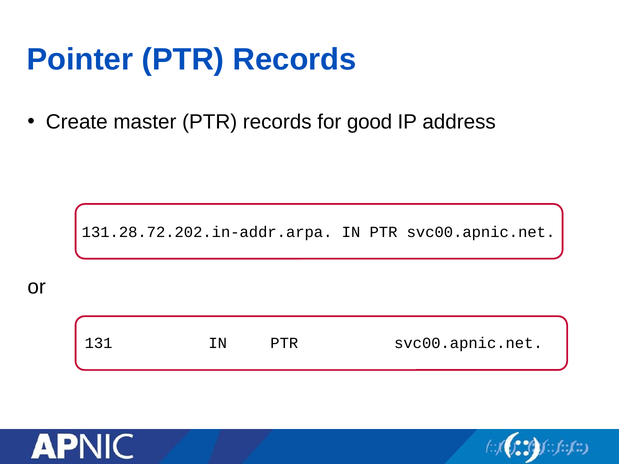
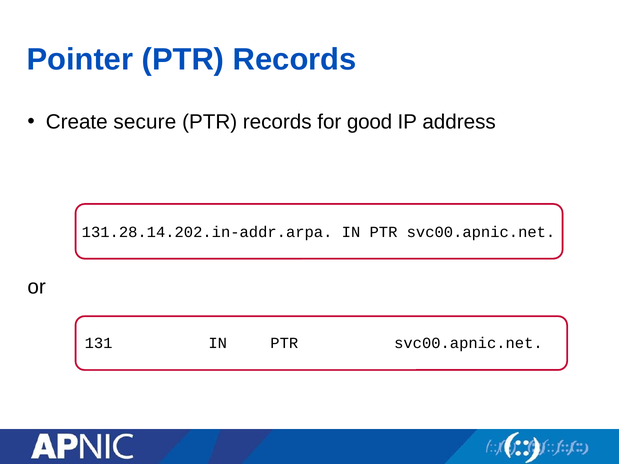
master: master -> secure
131.28.72.202.in-addr.arpa: 131.28.72.202.in-addr.arpa -> 131.28.14.202.in-addr.arpa
